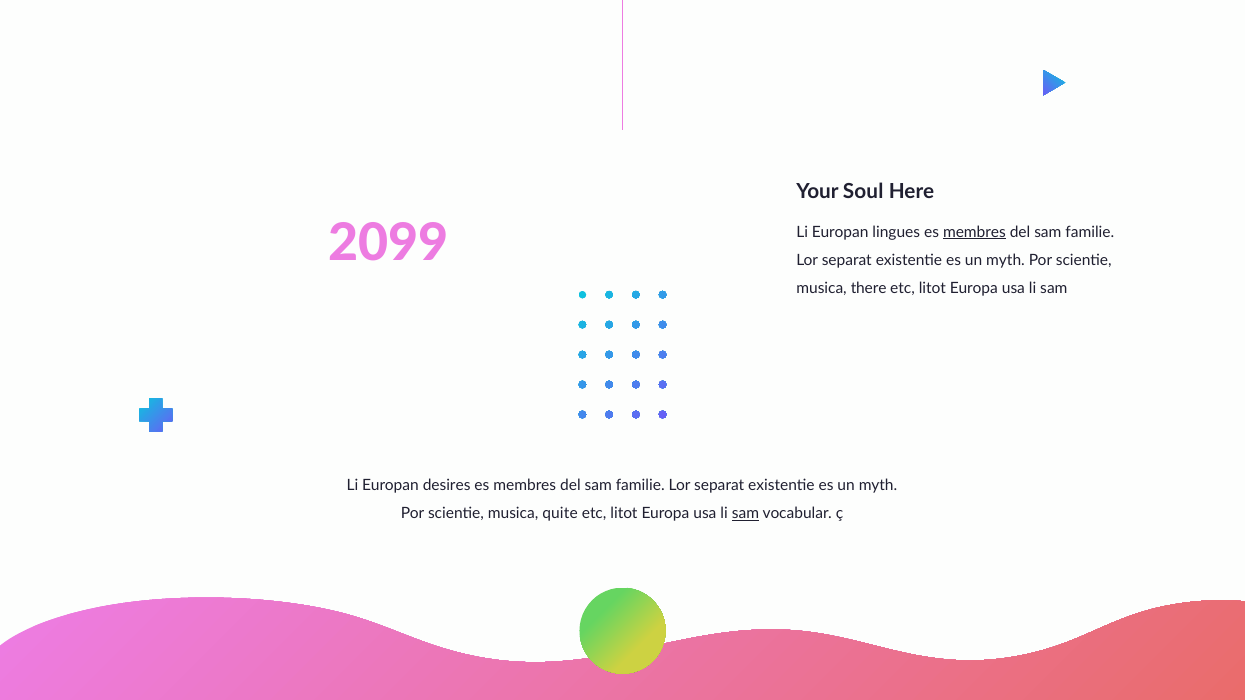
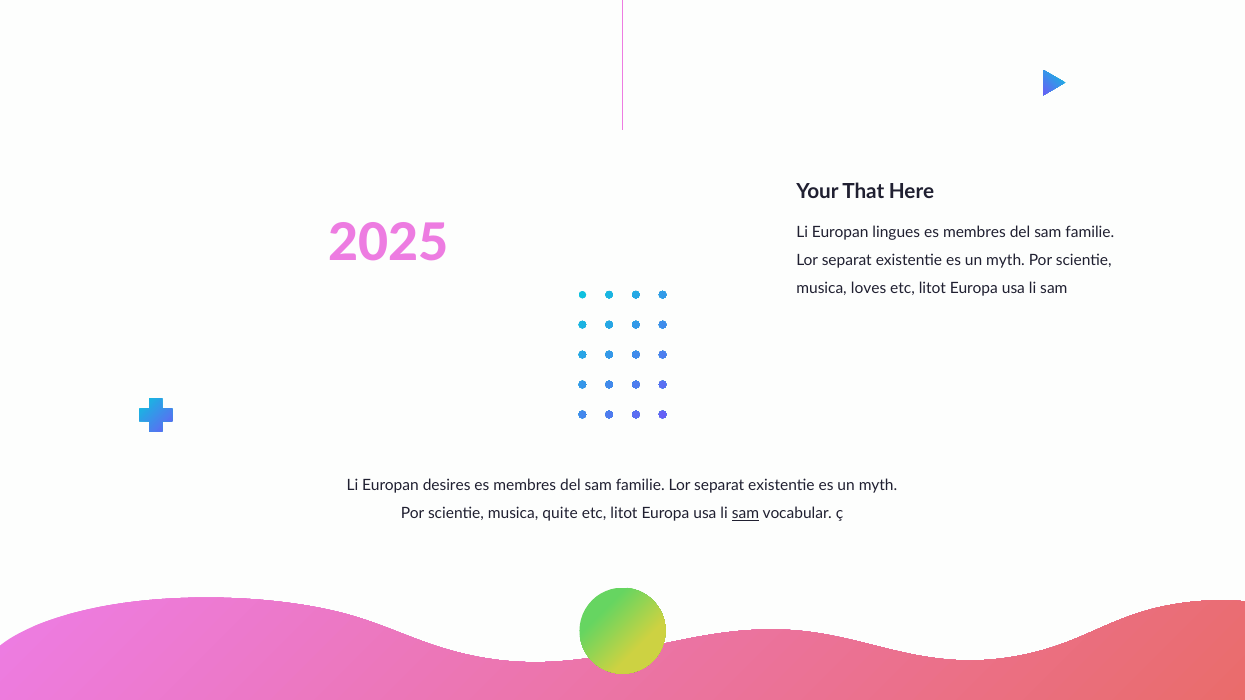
Soul: Soul -> That
2099: 2099 -> 2025
membres at (974, 232) underline: present -> none
there: there -> loves
